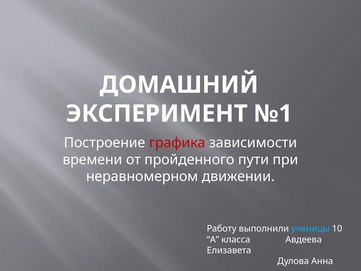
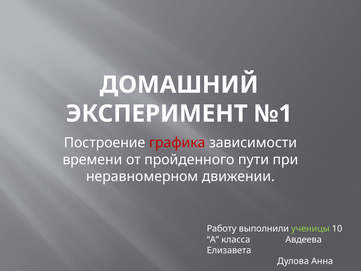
ученицы colour: light blue -> light green
